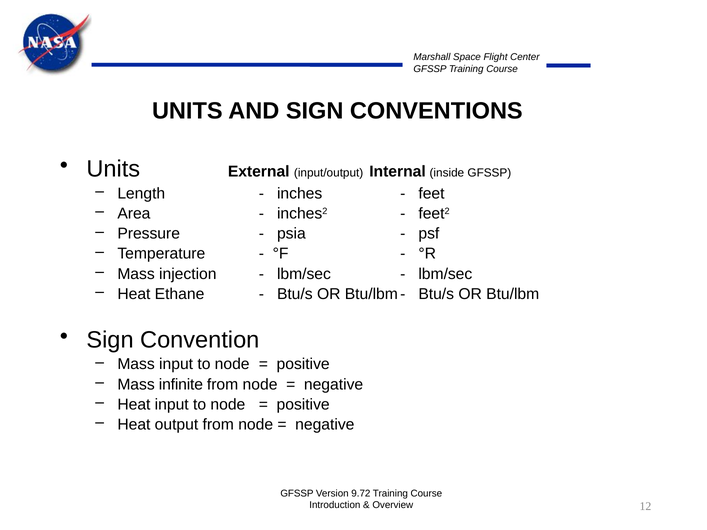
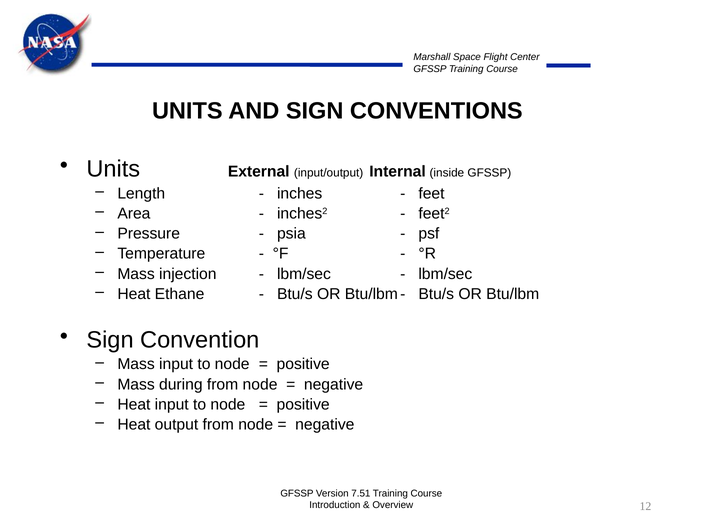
infinite: infinite -> during
9.72: 9.72 -> 7.51
